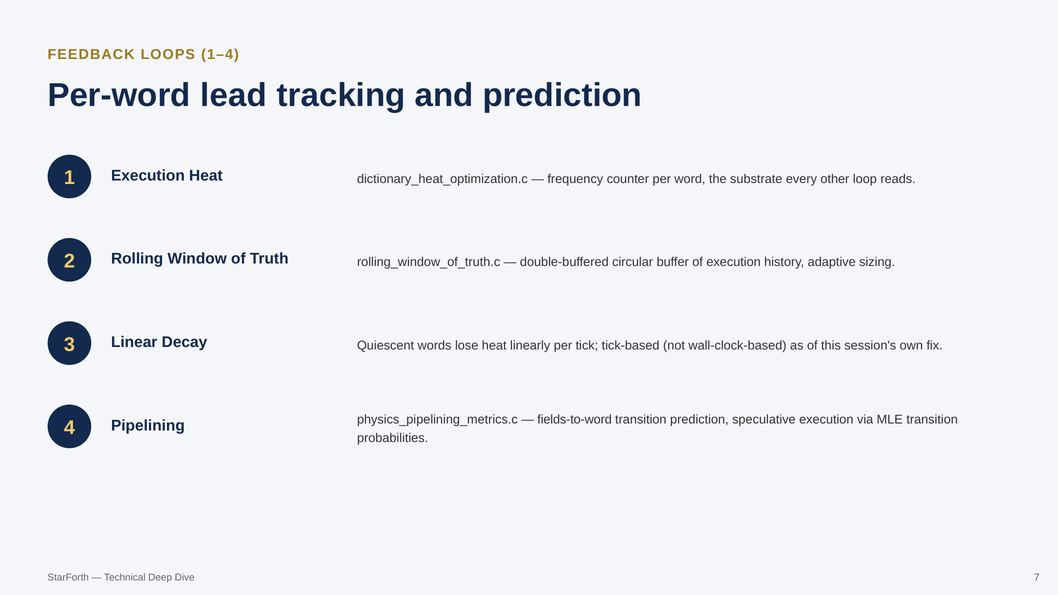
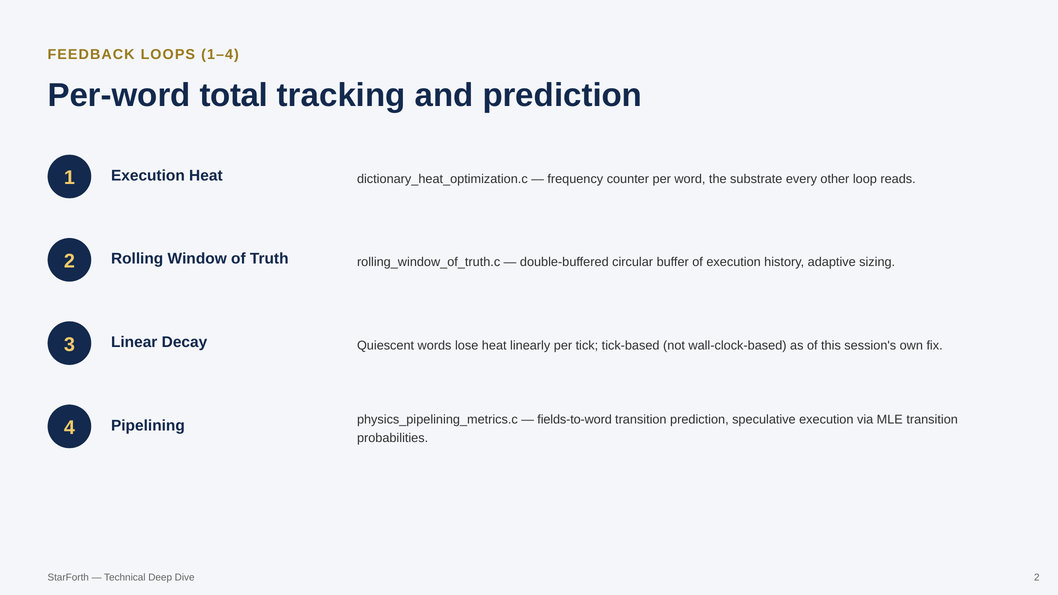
lead: lead -> total
Dive 7: 7 -> 2
